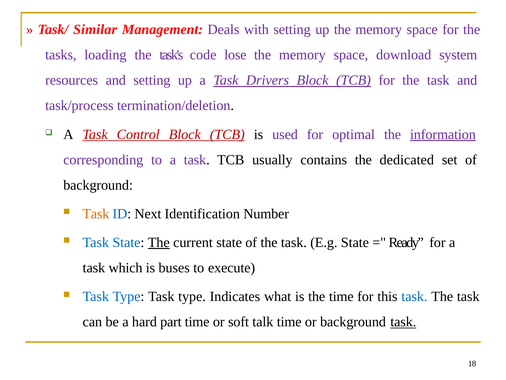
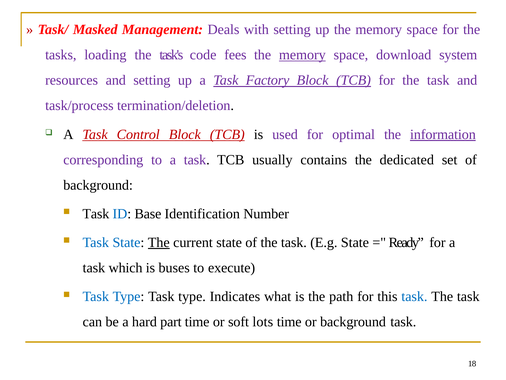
Similar: Similar -> Masked
lose: lose -> fees
memory at (302, 55) underline: none -> present
Drivers: Drivers -> Factory
Task at (96, 213) colour: orange -> black
Next: Next -> Base
the time: time -> path
talk: talk -> lots
task at (403, 322) underline: present -> none
